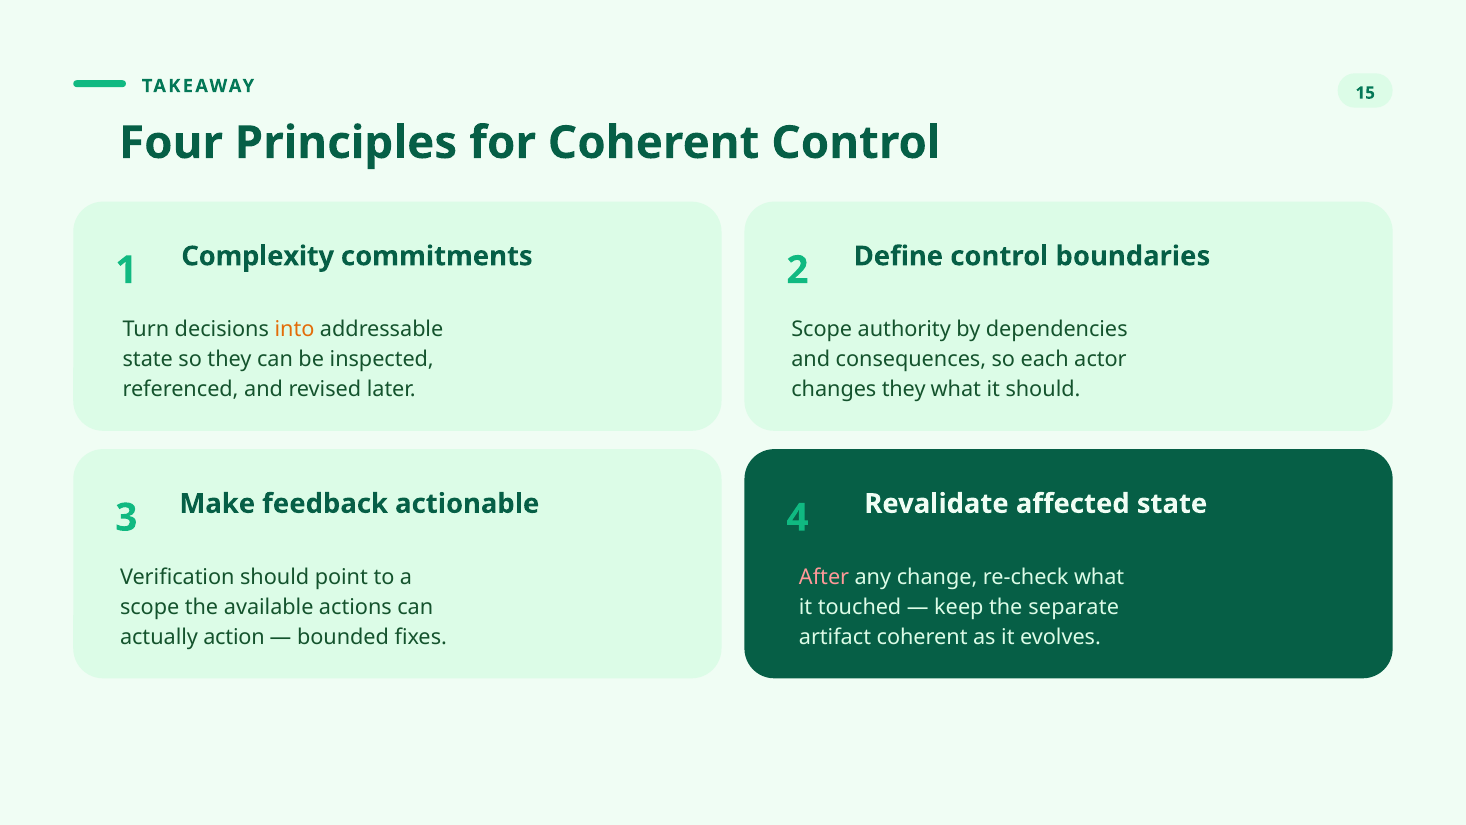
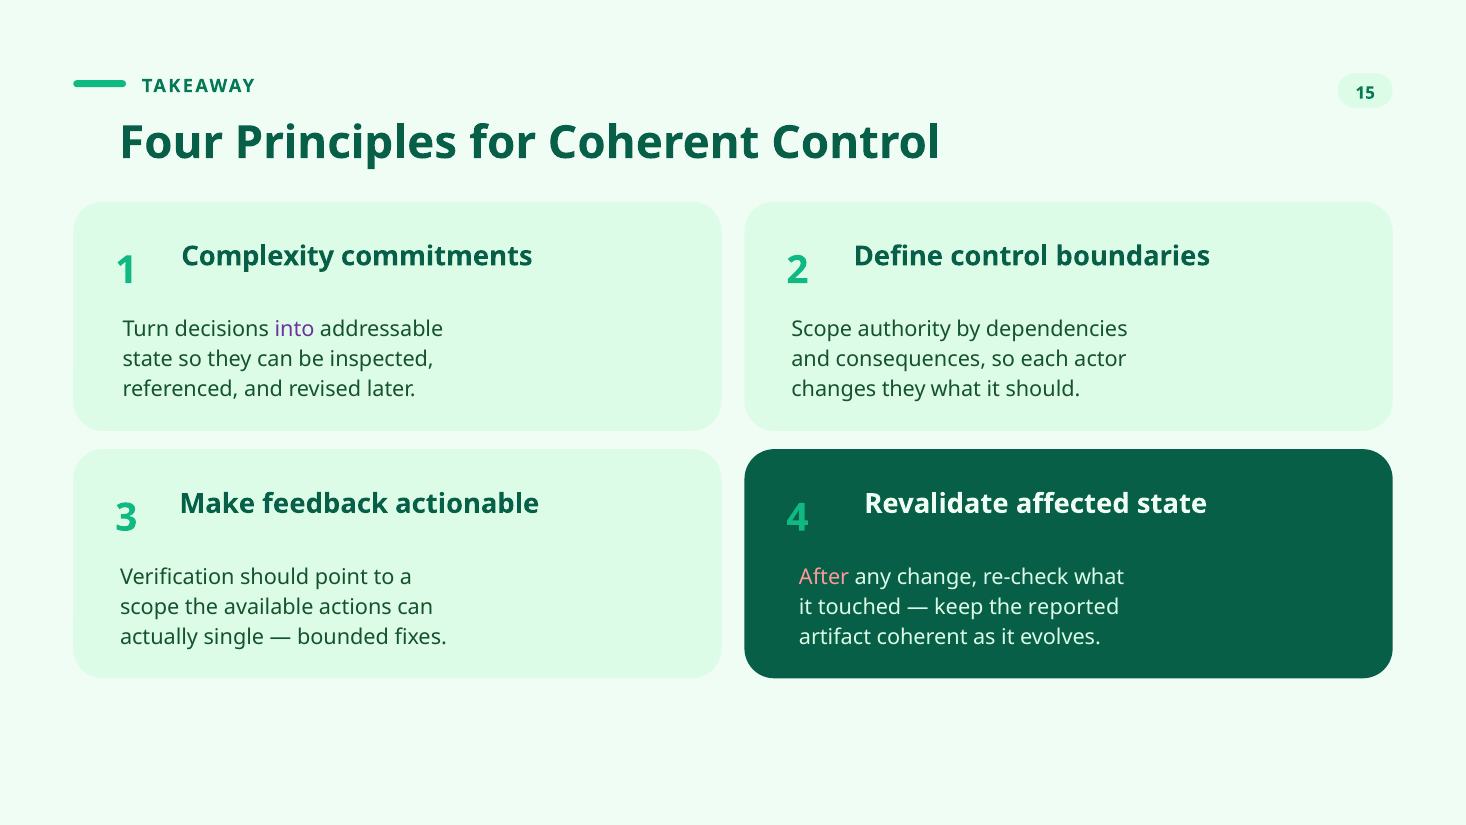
into colour: orange -> purple
separate: separate -> reported
action: action -> single
